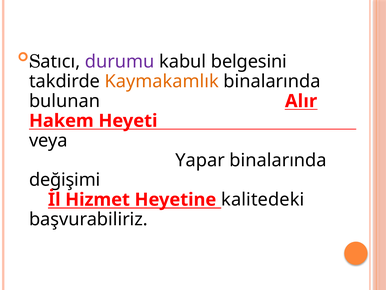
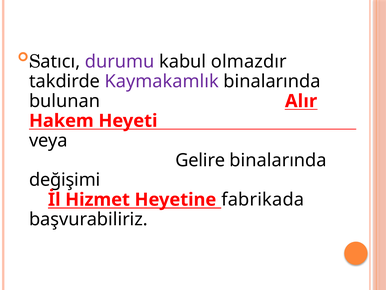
belgesini: belgesini -> olmazdır
Kaymakamlık colour: orange -> purple
Yapar: Yapar -> Gelire
kalitedeki: kalitedeki -> fabrikada
